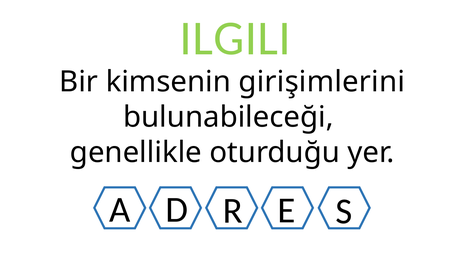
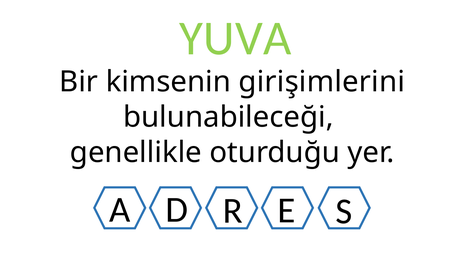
ILGILI: ILGILI -> YUVA
